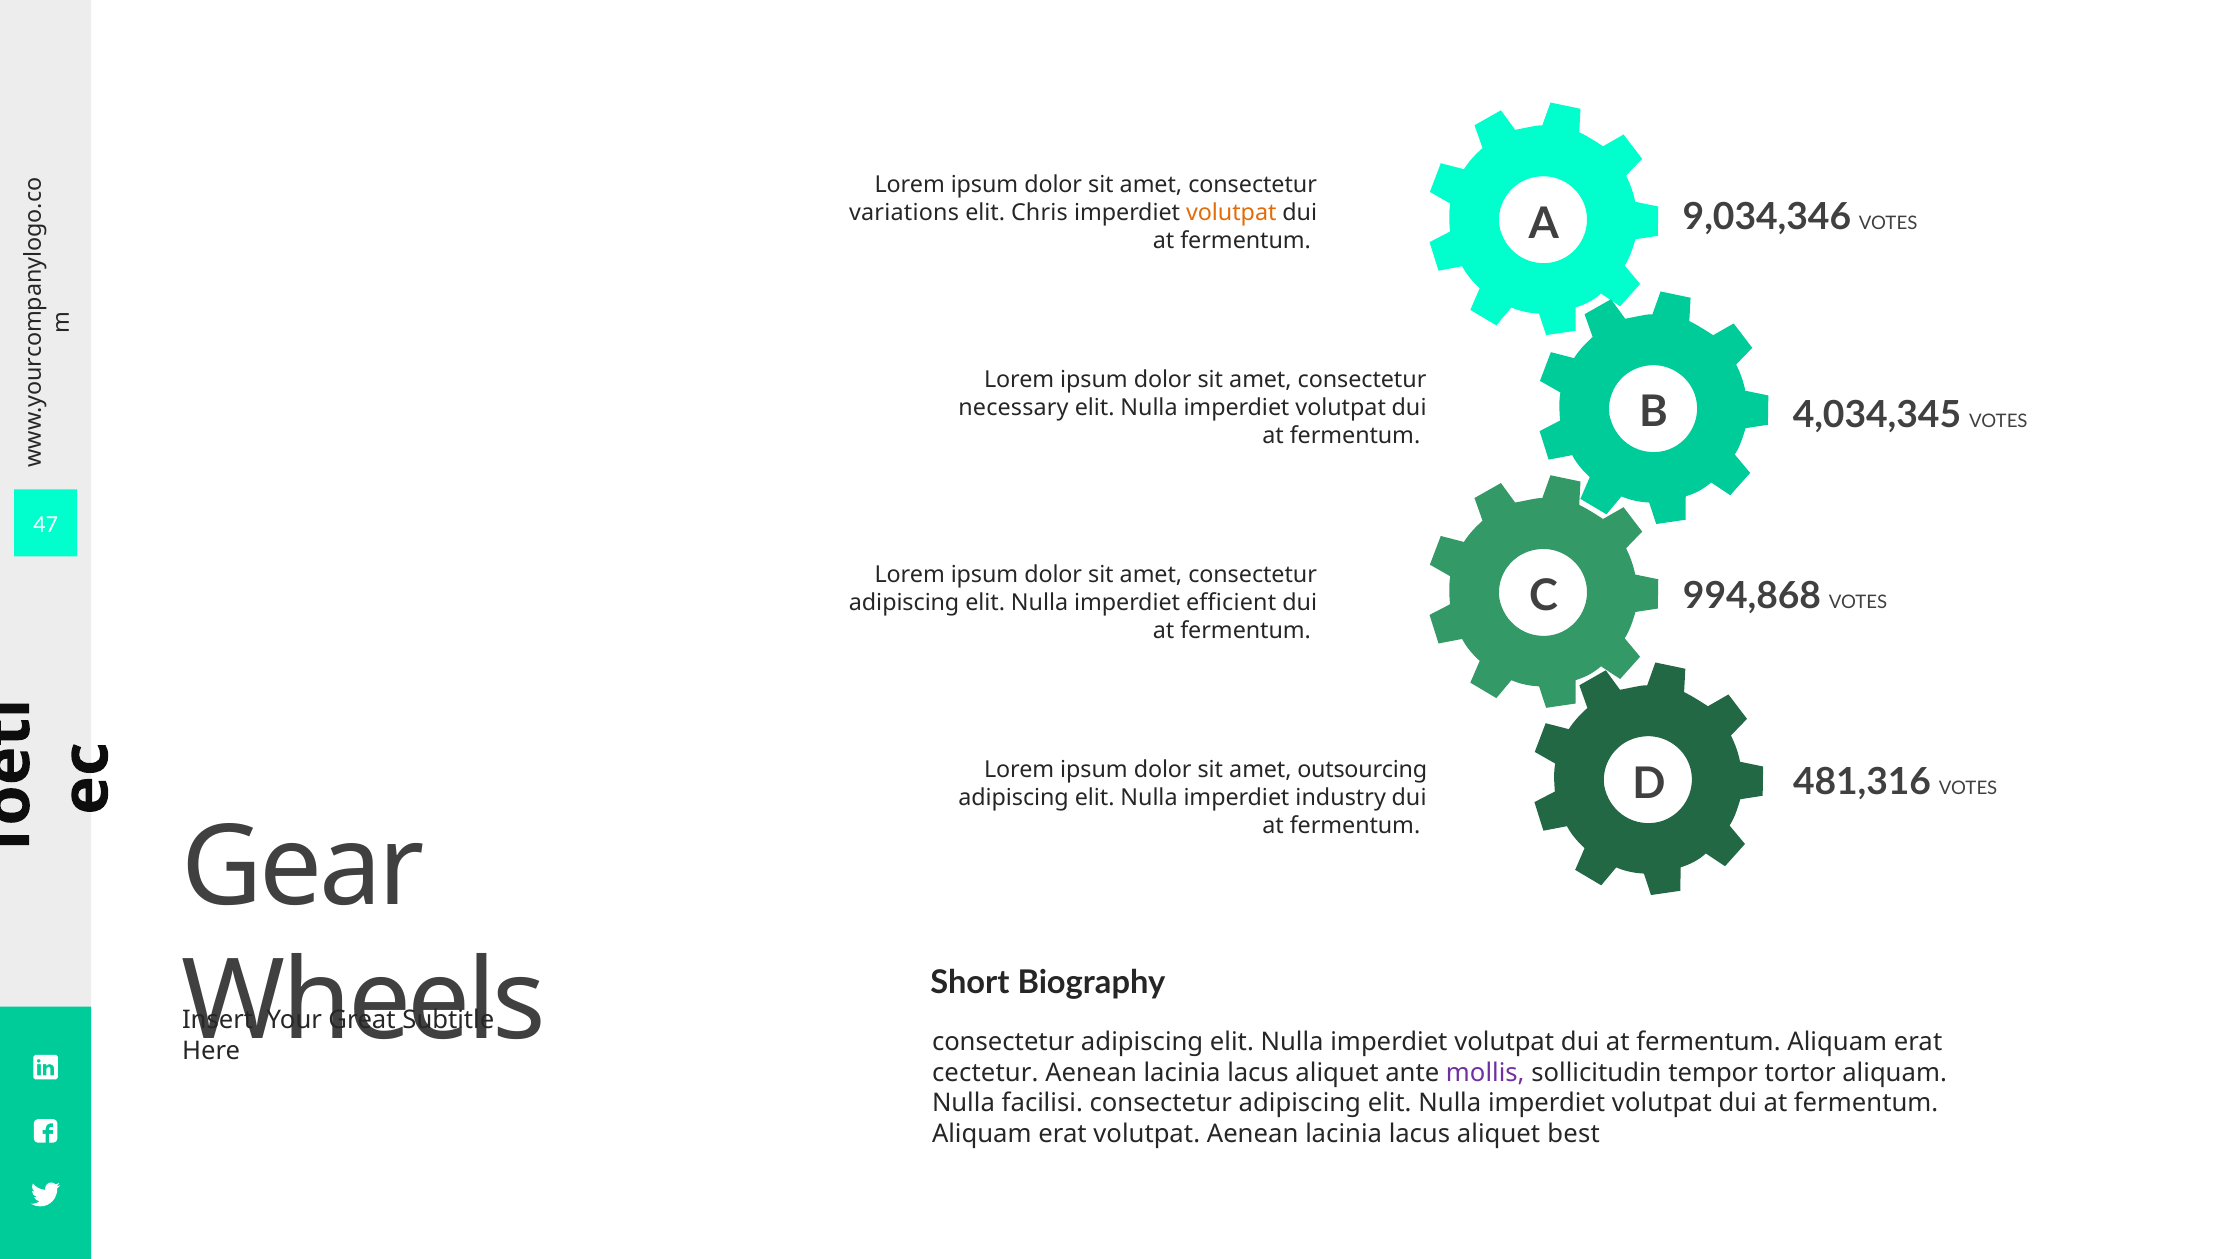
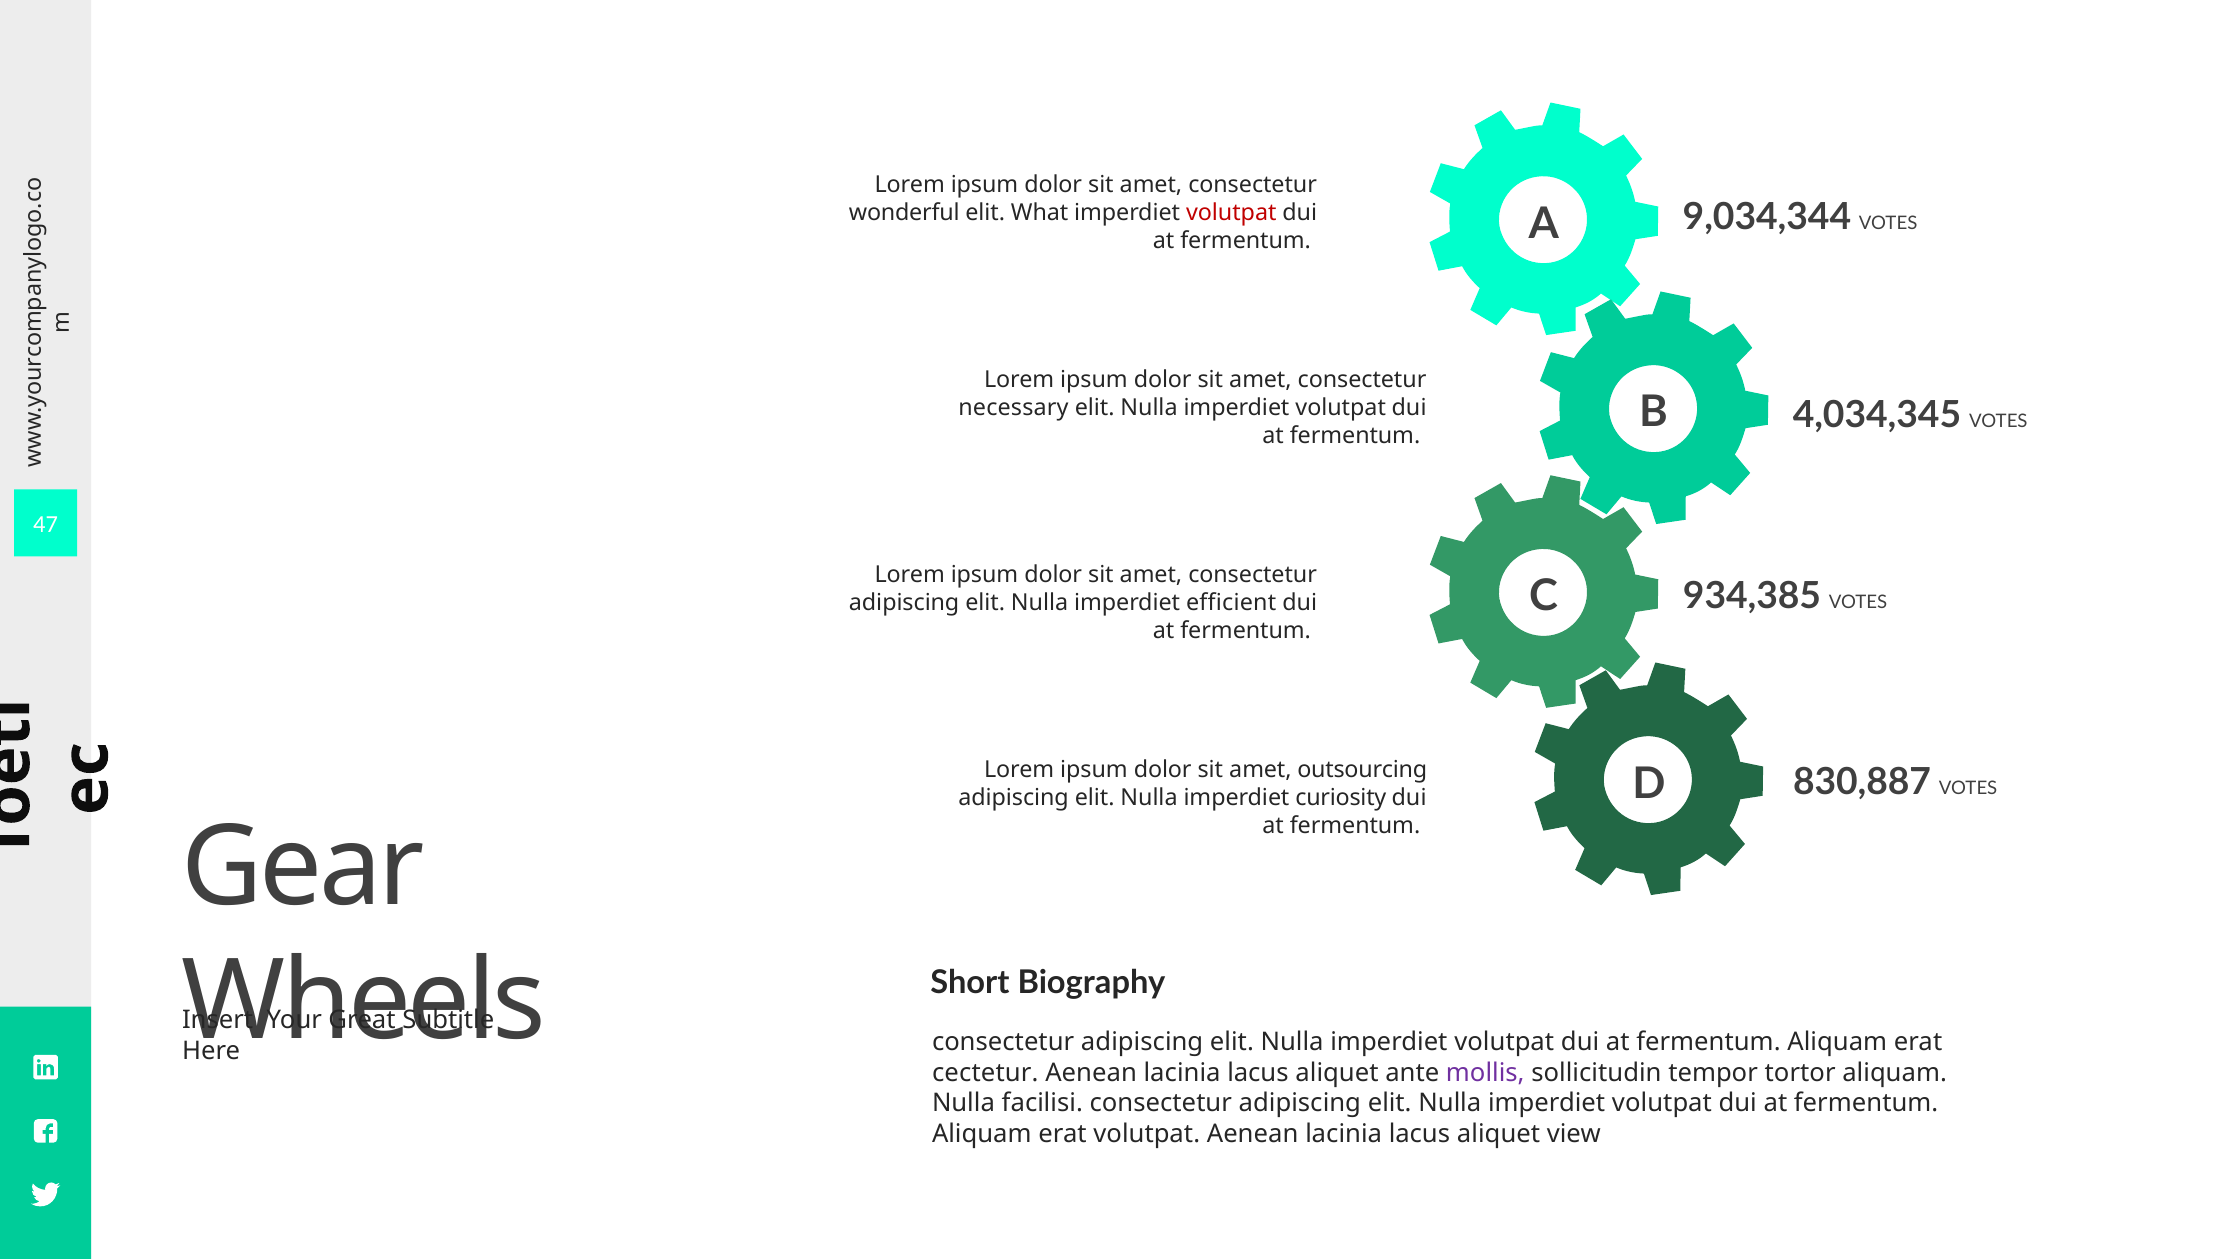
9,034,346: 9,034,346 -> 9,034,344
variations: variations -> wonderful
Chris: Chris -> What
volutpat at (1231, 213) colour: orange -> red
994,868: 994,868 -> 934,385
481,316: 481,316 -> 830,887
industry: industry -> curiosity
best: best -> view
